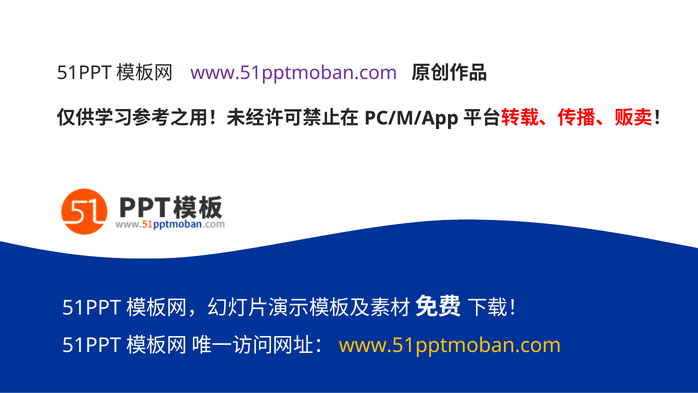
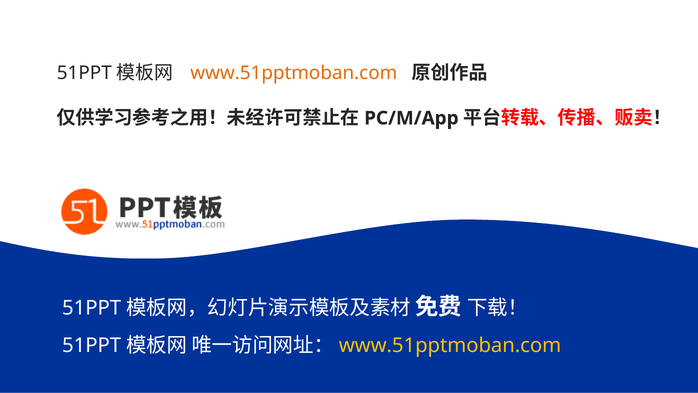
www.51pptmoban.com at (294, 73) colour: purple -> orange
